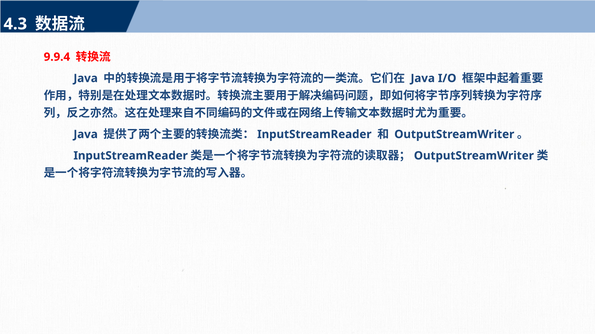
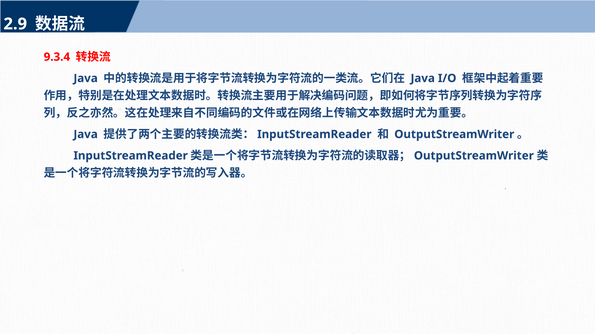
4.3: 4.3 -> 2.9
9.9.4: 9.9.4 -> 9.3.4
